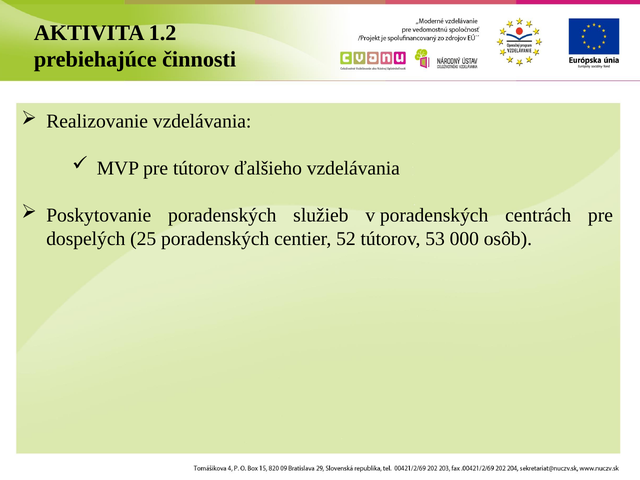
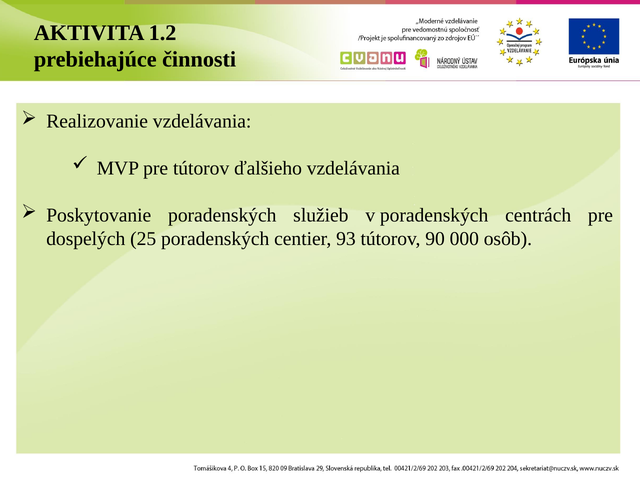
52: 52 -> 93
53: 53 -> 90
